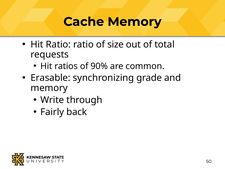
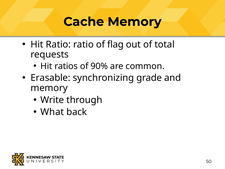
size: size -> flag
Fairly: Fairly -> What
